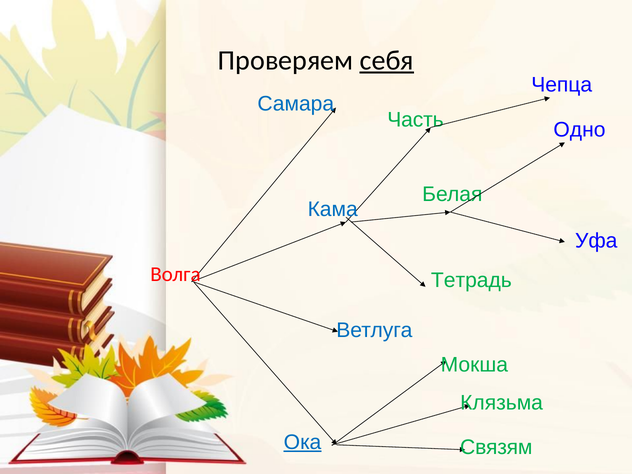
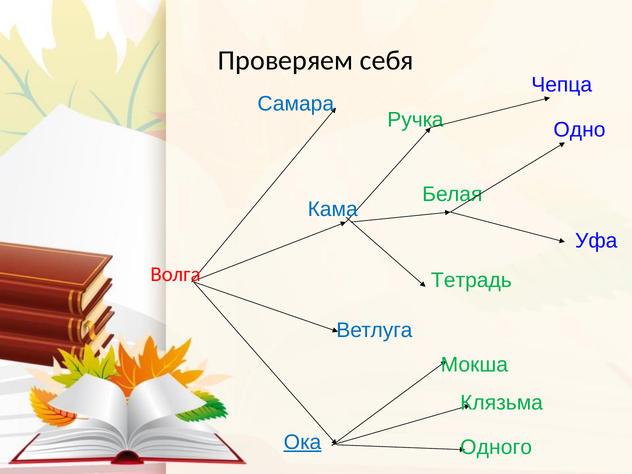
себя underline: present -> none
Часть: Часть -> Ручка
Связям: Связям -> Одного
